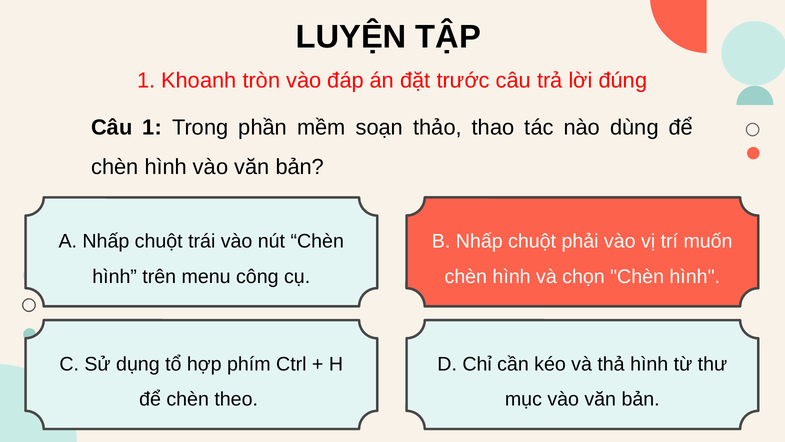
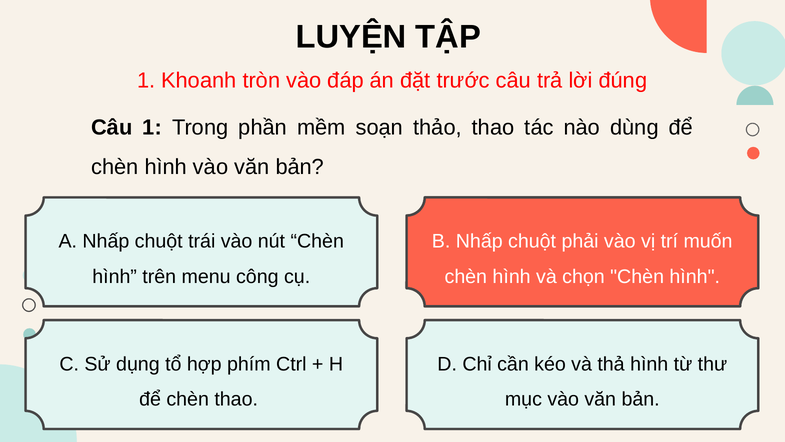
chèn theo: theo -> thao
